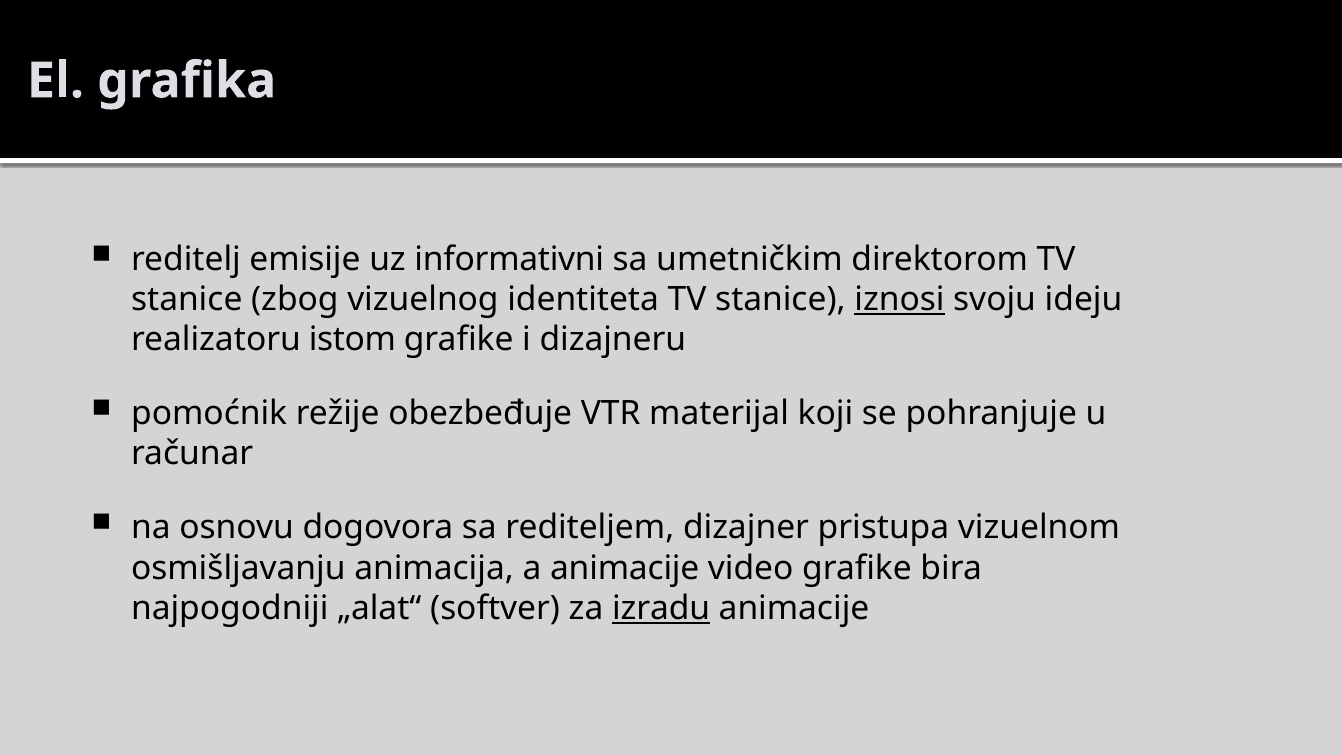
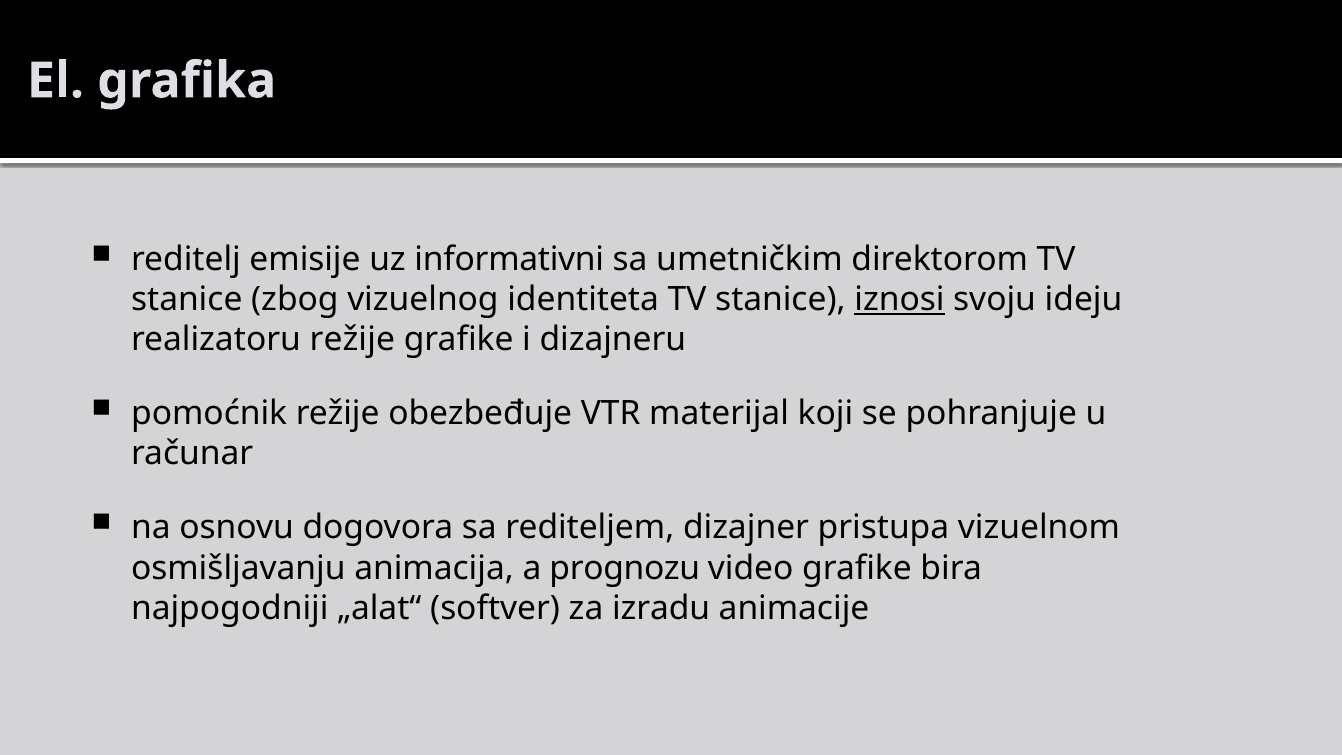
realizatoru istom: istom -> režije
a animacije: animacije -> prognozu
izradu underline: present -> none
